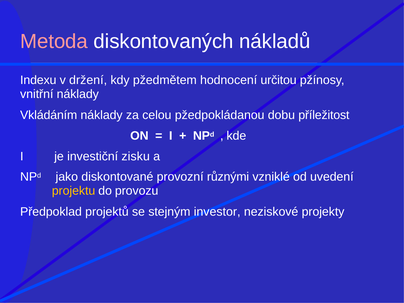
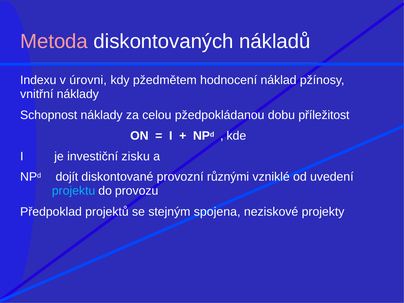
držení: držení -> úrovni
určitou: určitou -> náklad
Vkládáním: Vkládáním -> Schopnost
jako: jako -> dojít
projektu colour: yellow -> light blue
investor: investor -> spojena
